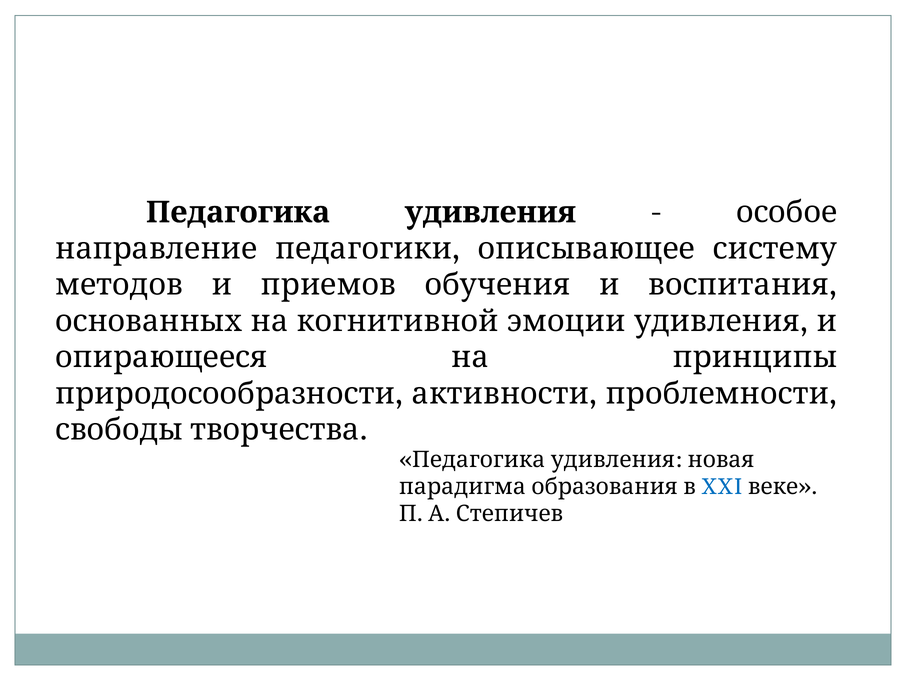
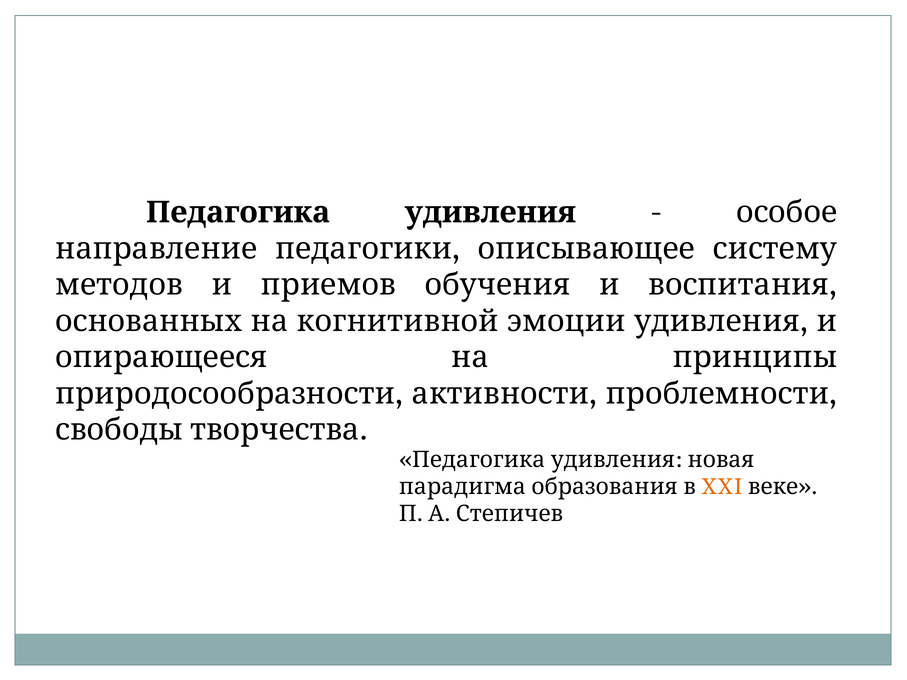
XXI colour: blue -> orange
